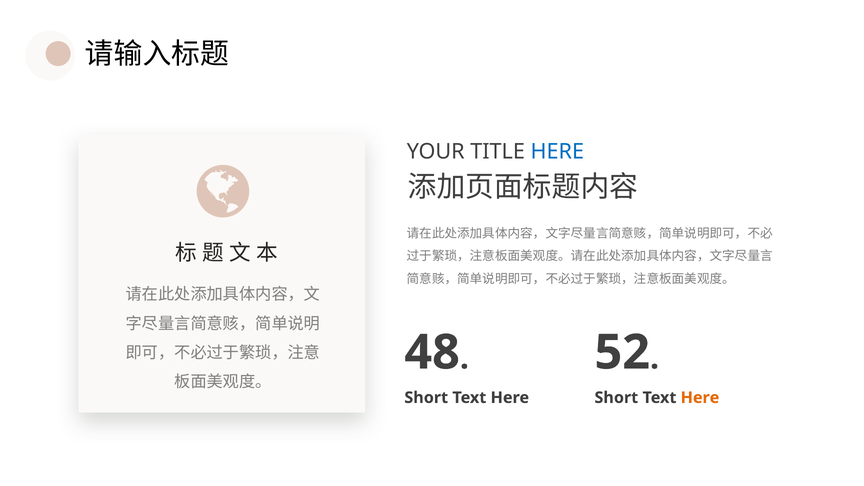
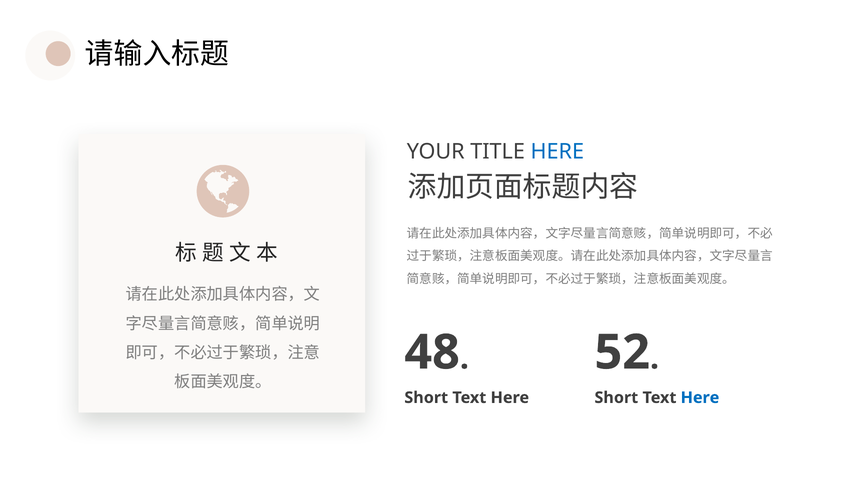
Here at (700, 398) colour: orange -> blue
